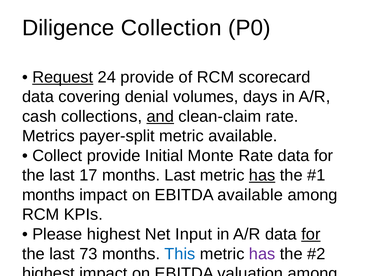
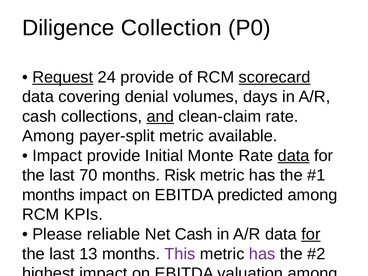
scorecard underline: none -> present
Metrics at (48, 136): Metrics -> Among
Collect at (57, 156): Collect -> Impact
data at (294, 156) underline: none -> present
17: 17 -> 70
months Last: Last -> Risk
has at (262, 175) underline: present -> none
EBITDA available: available -> predicted
Please highest: highest -> reliable
Net Input: Input -> Cash
73: 73 -> 13
This at (180, 254) colour: blue -> purple
